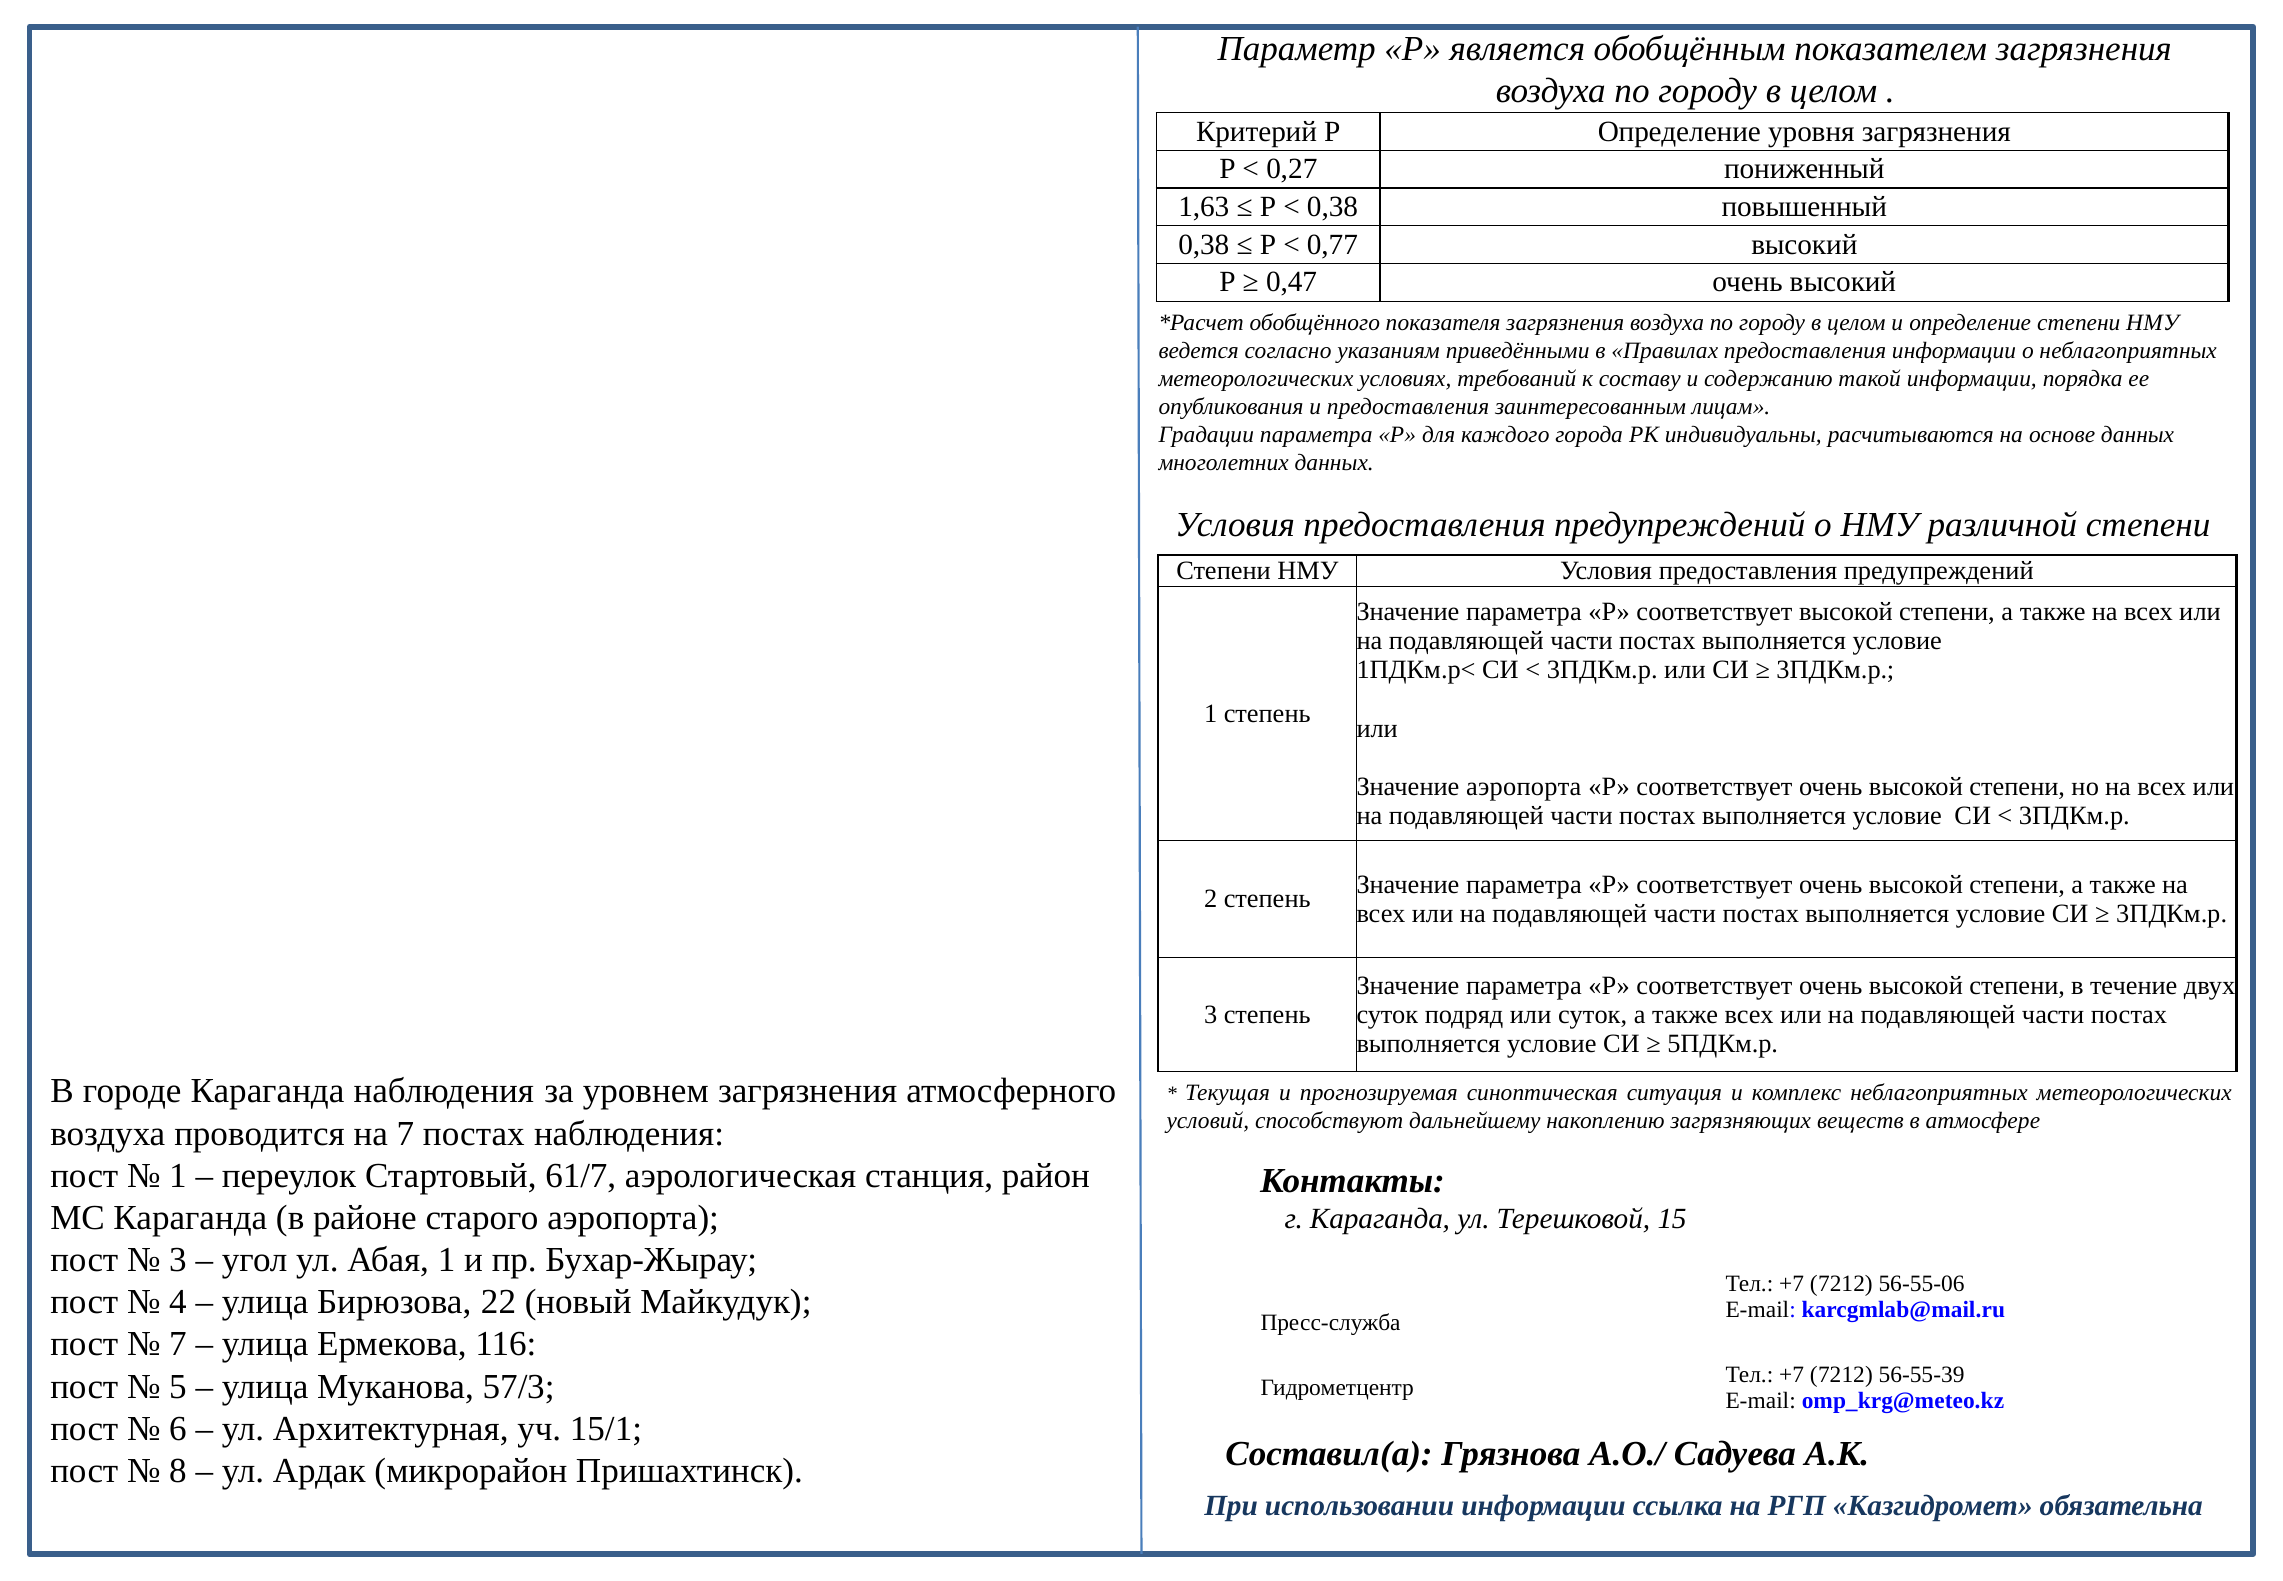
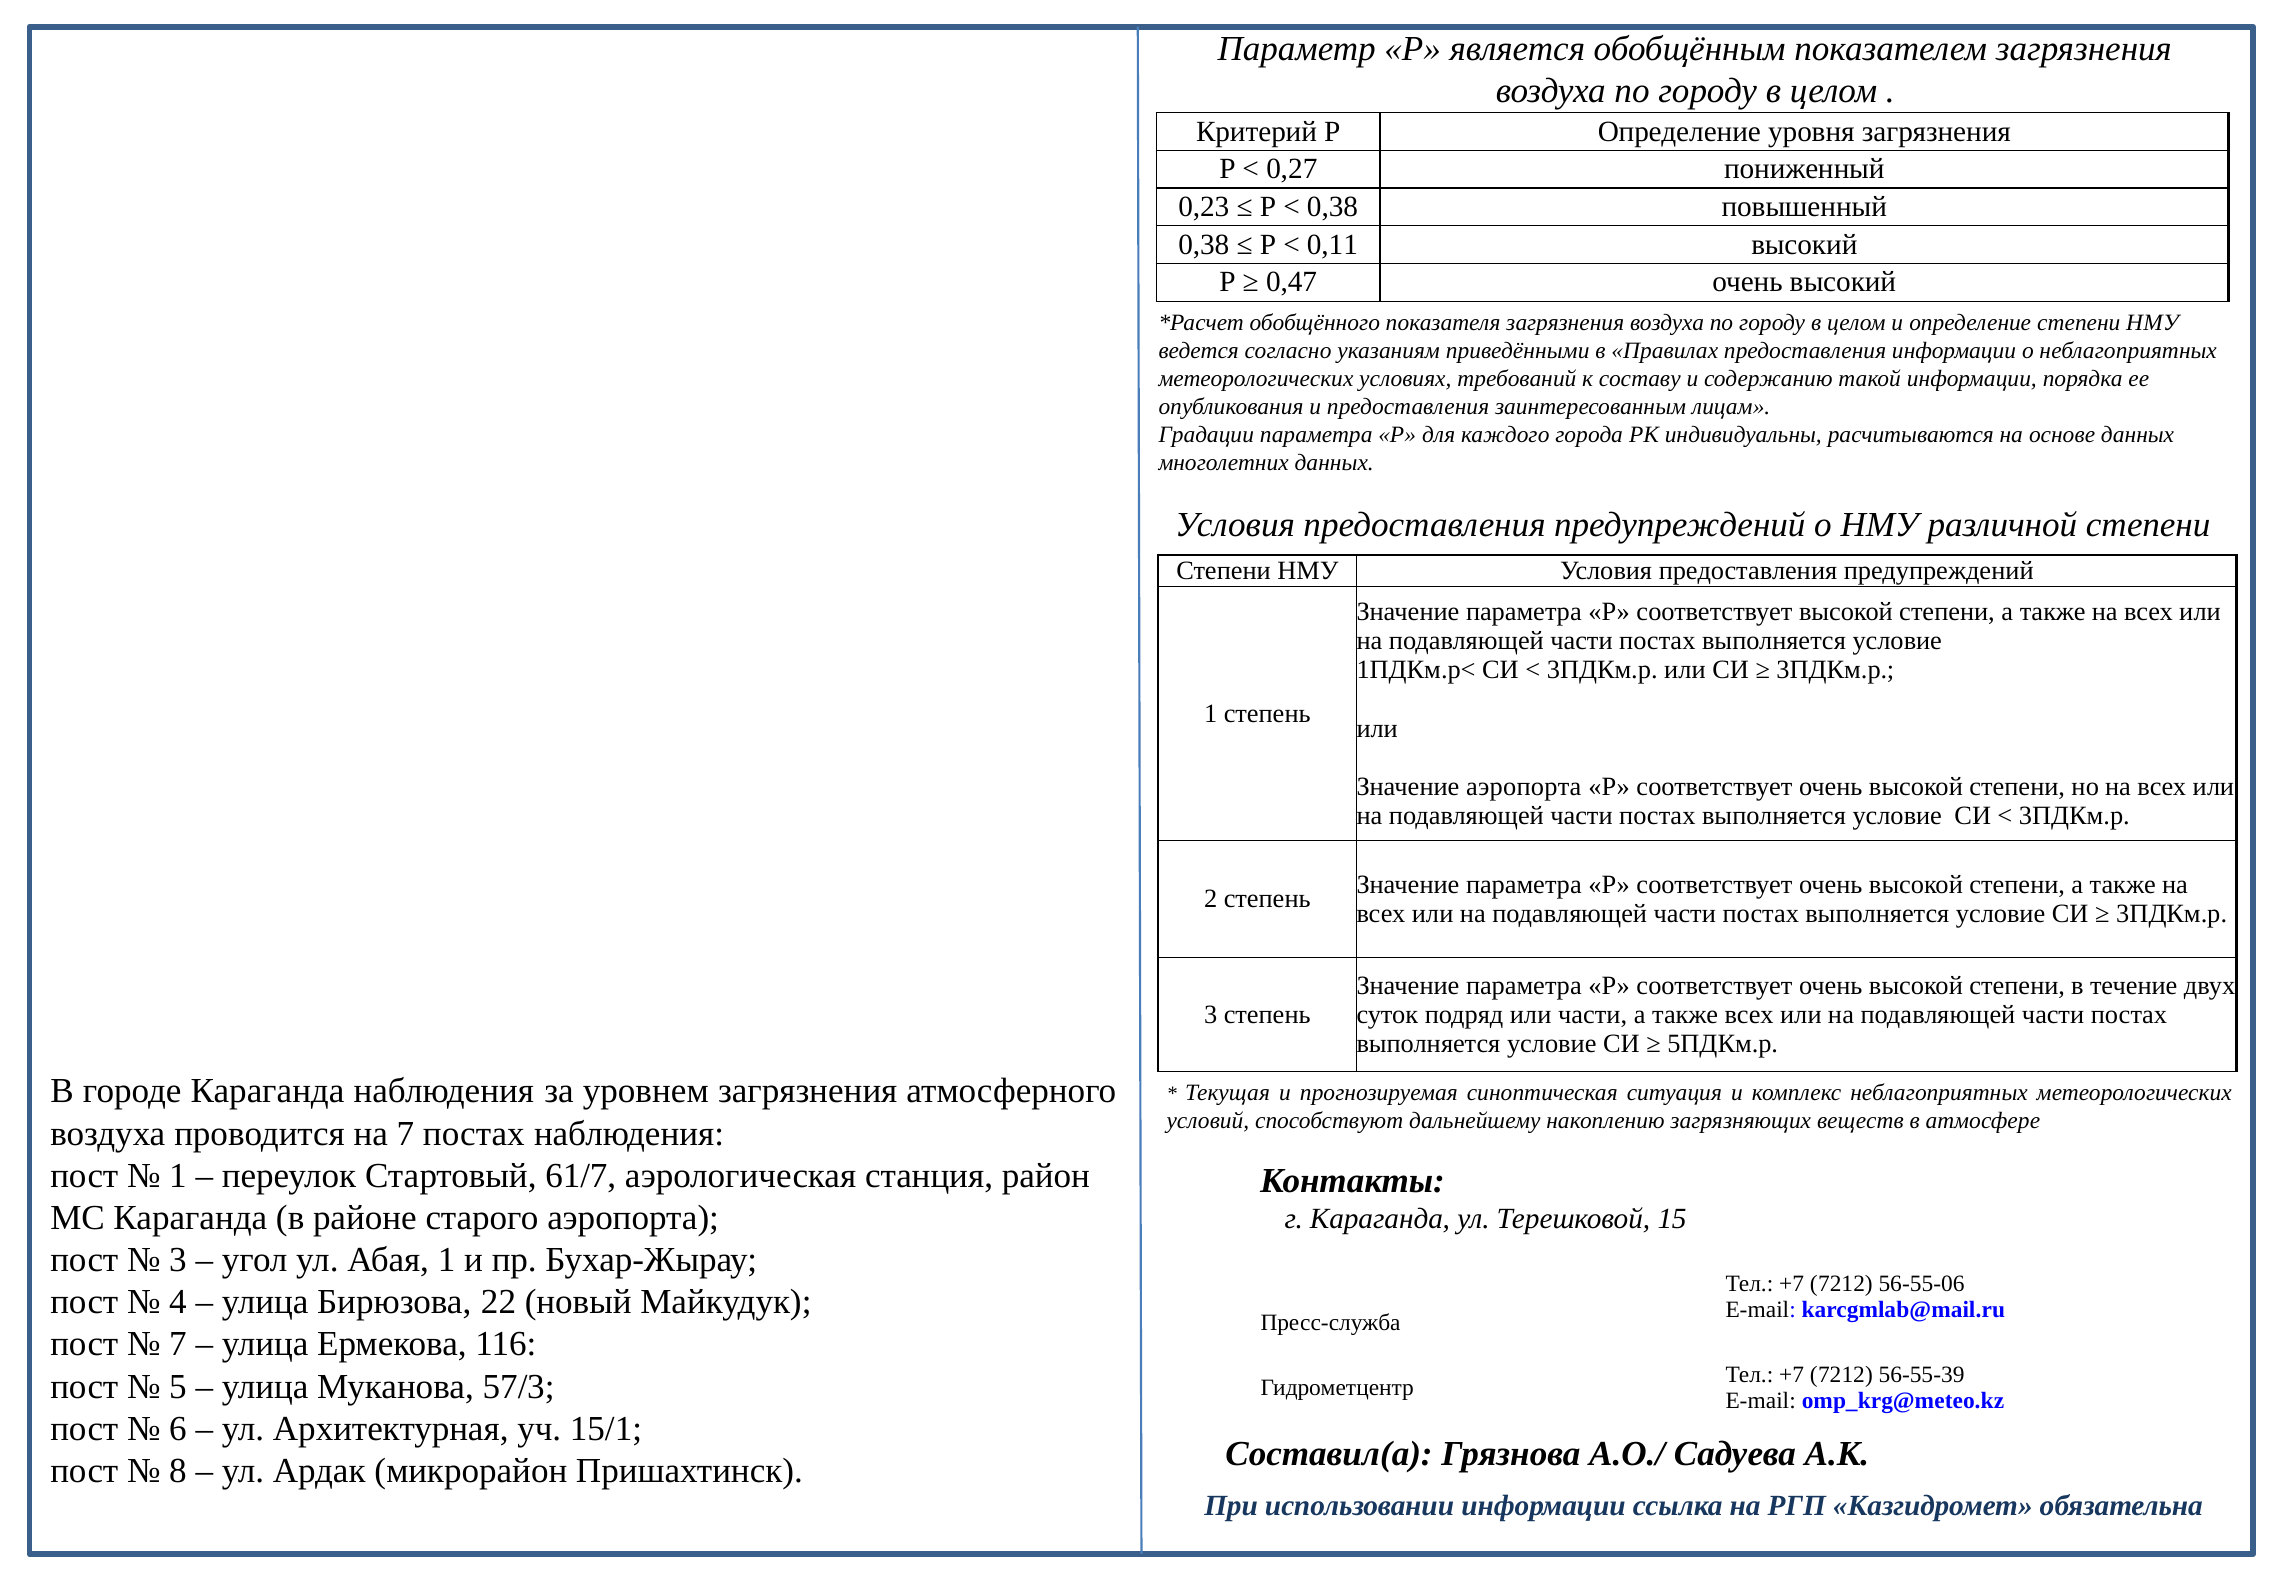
1,63: 1,63 -> 0,23
0,77: 0,77 -> 0,11
или суток: суток -> части
